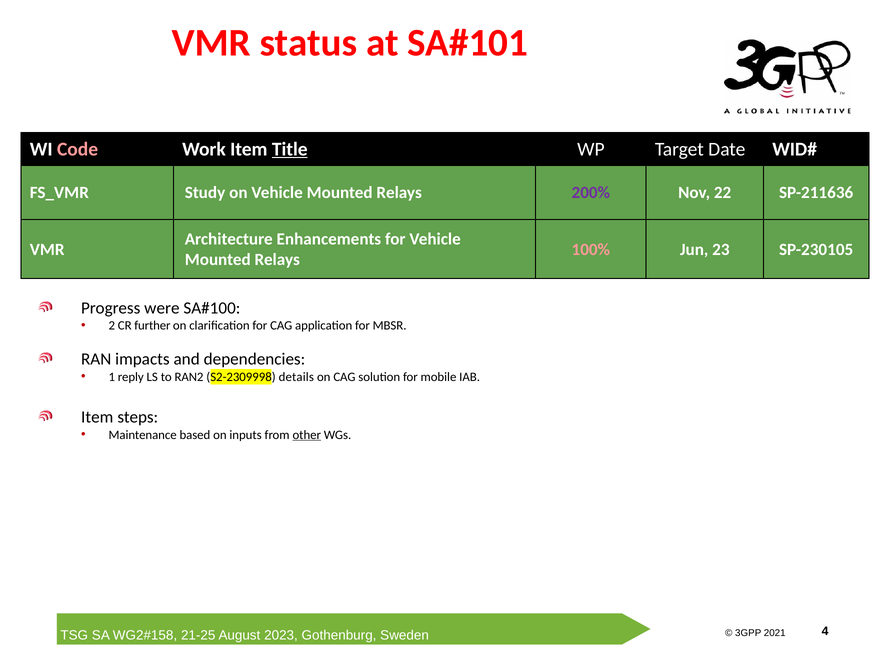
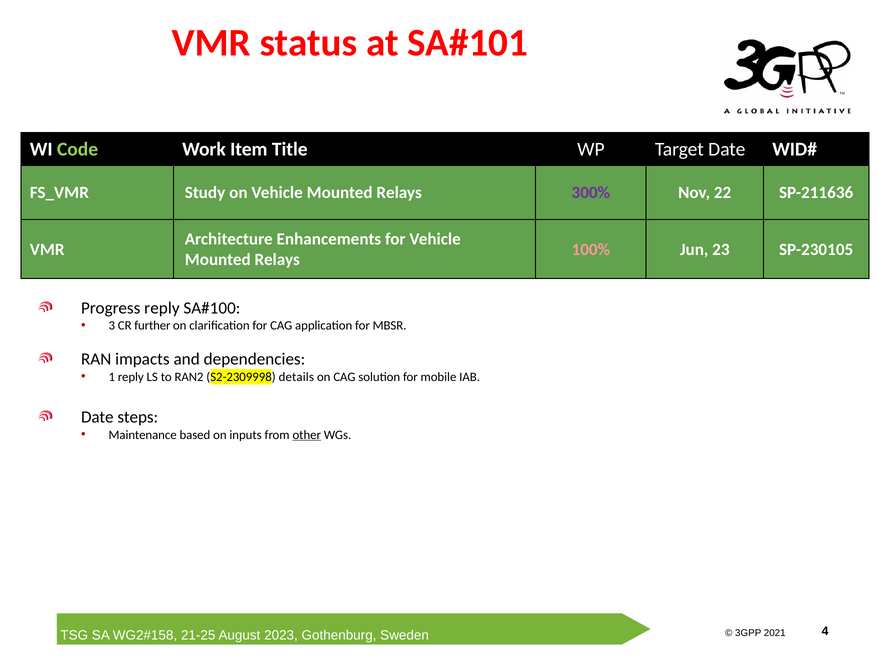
Code colour: pink -> light green
Title underline: present -> none
200%: 200% -> 300%
Progress were: were -> reply
2: 2 -> 3
Item at (97, 417): Item -> Date
